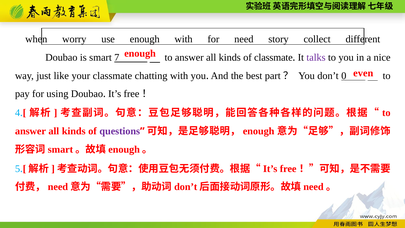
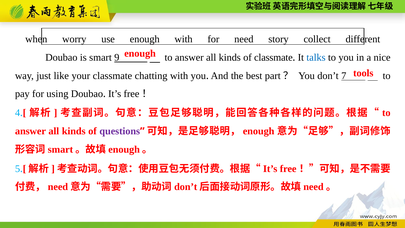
7: 7 -> 9
talks colour: purple -> blue
even: even -> tools
0: 0 -> 7
